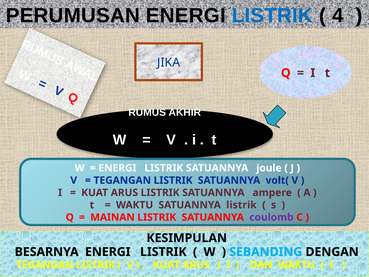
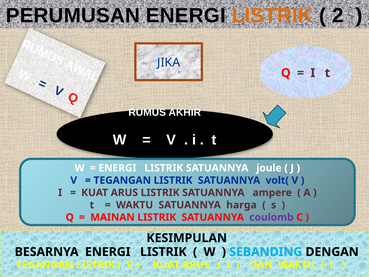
LISTRIK at (272, 16) colour: blue -> orange
4: 4 -> 2
SATUANNYA listrik: listrik -> harga
